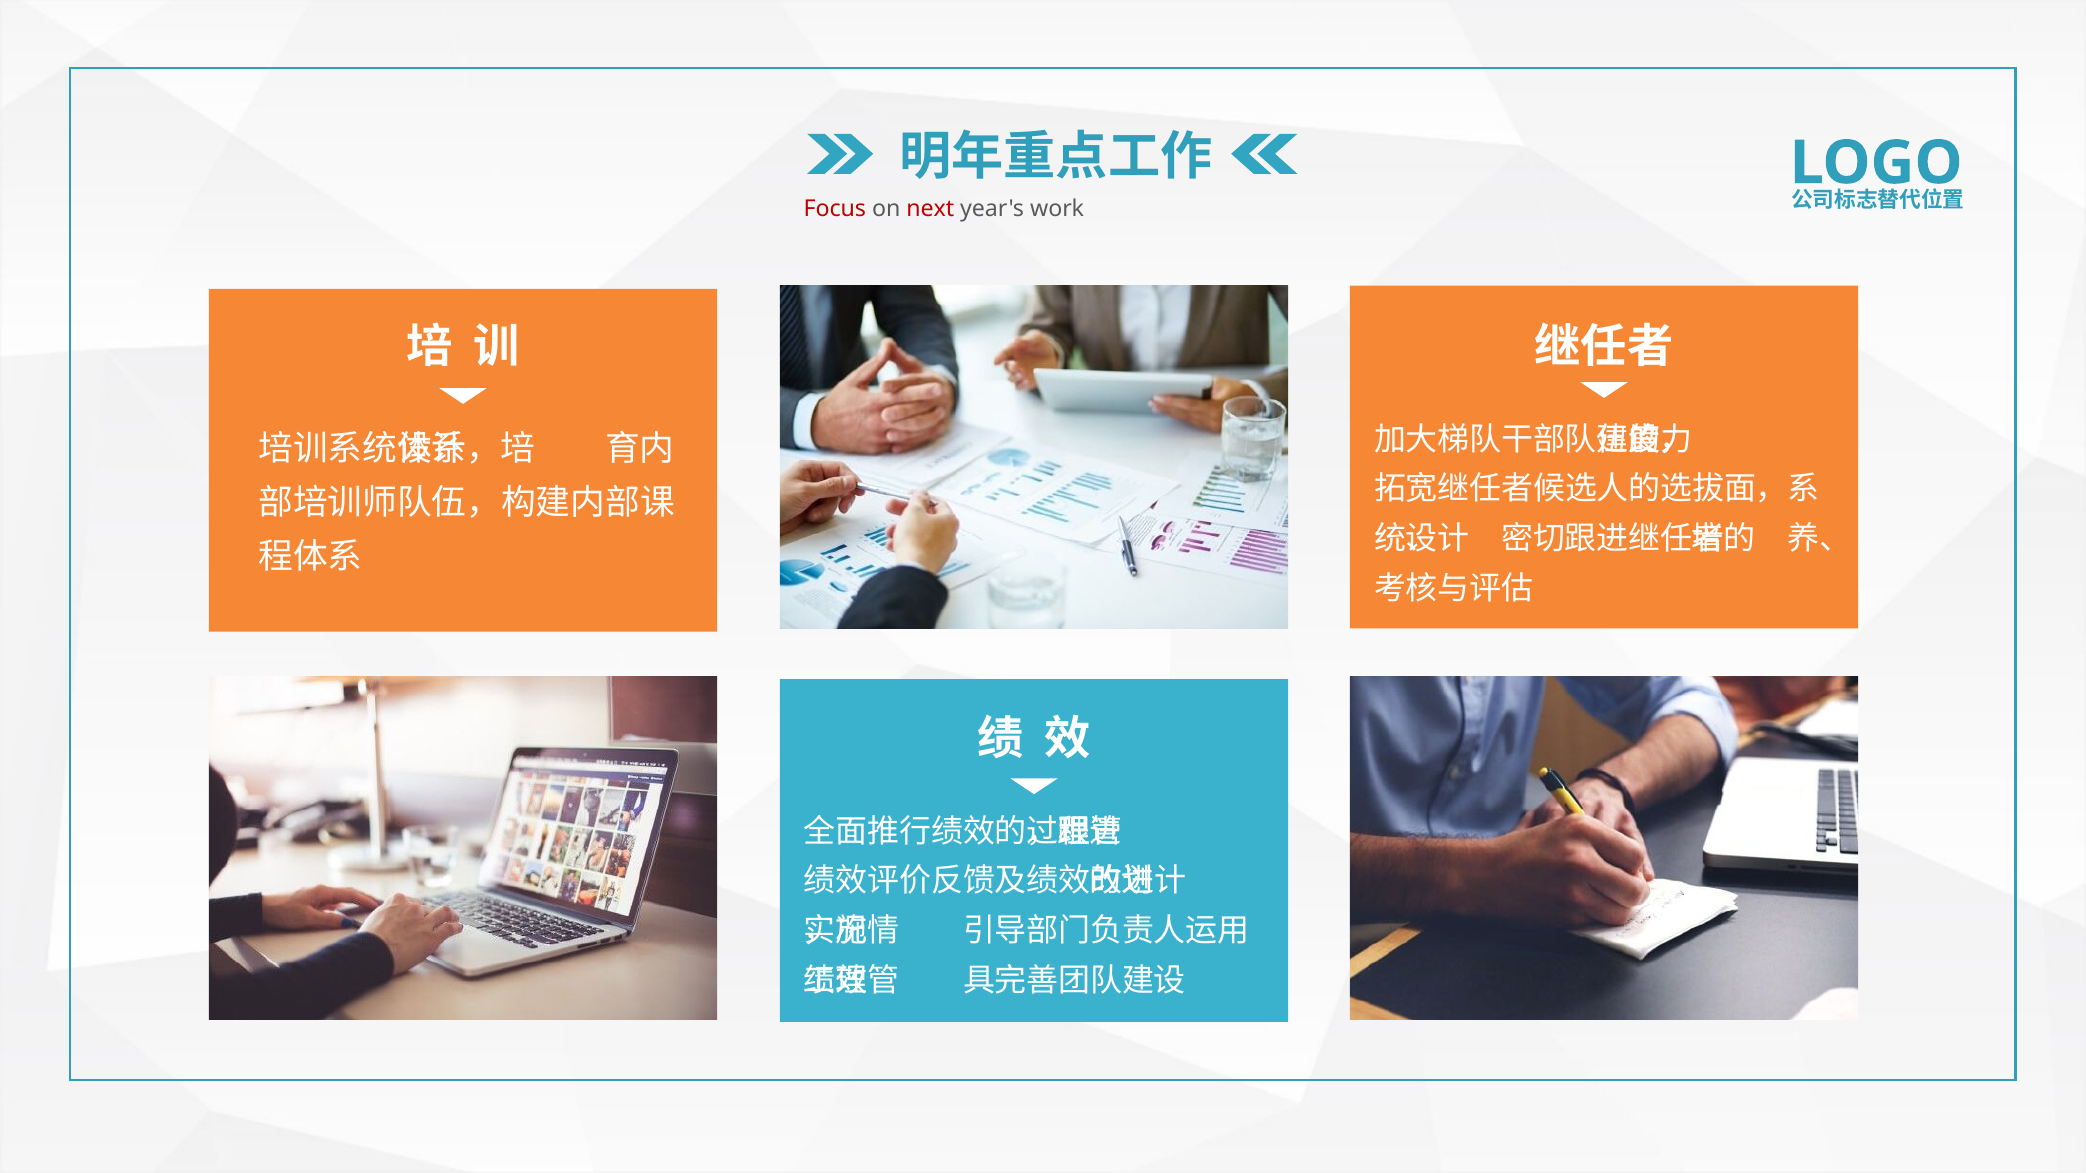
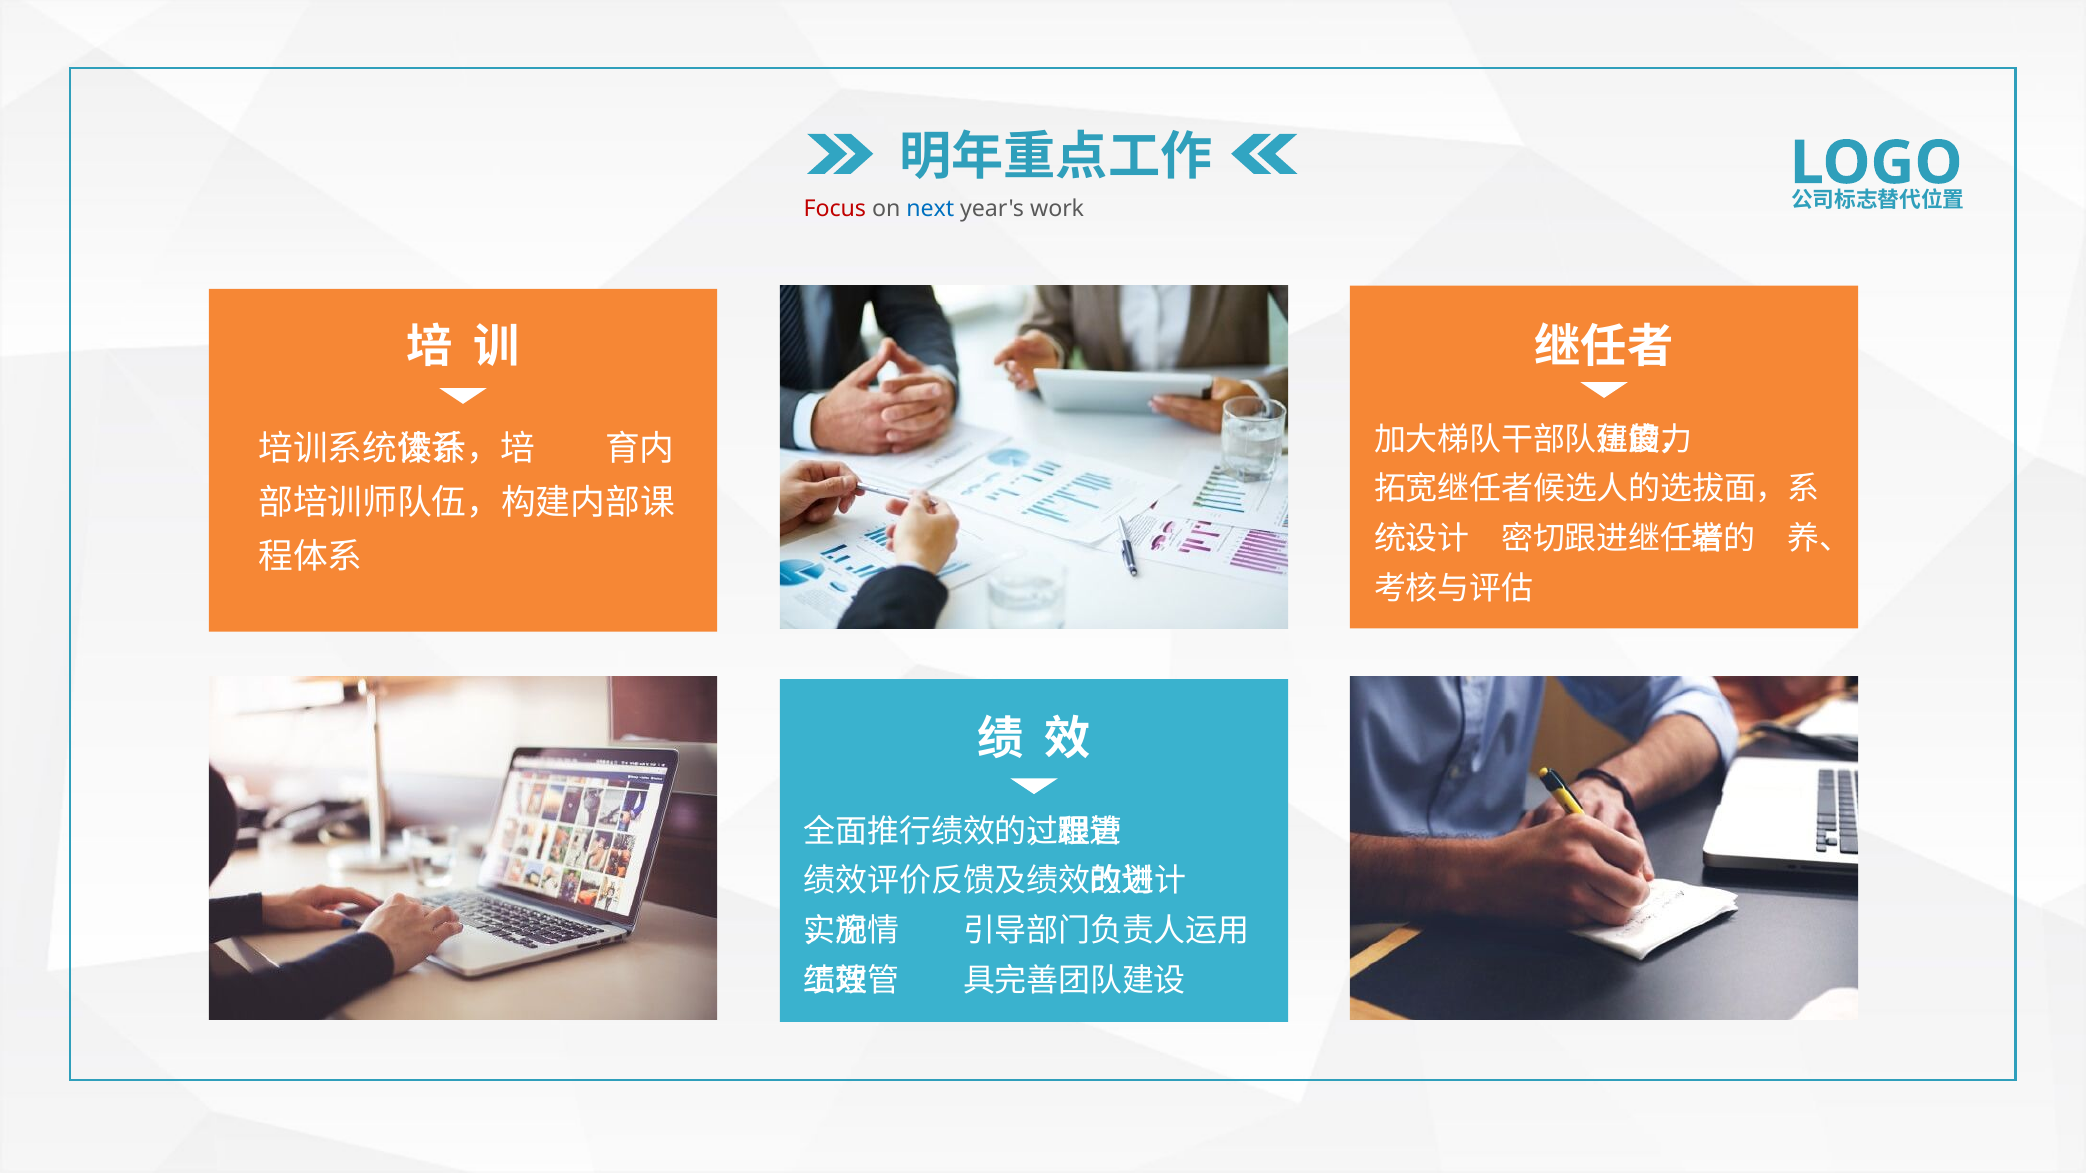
next colour: red -> blue
